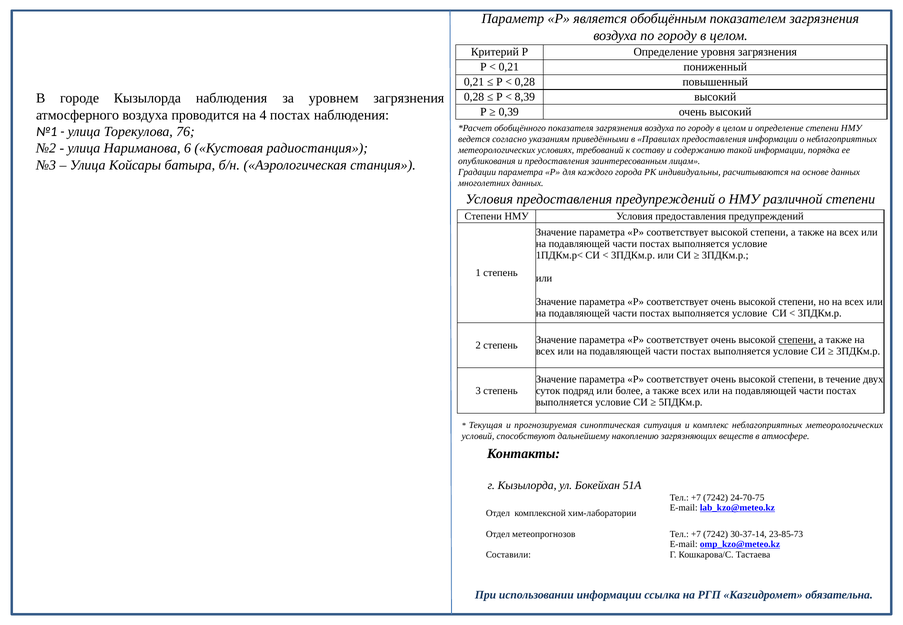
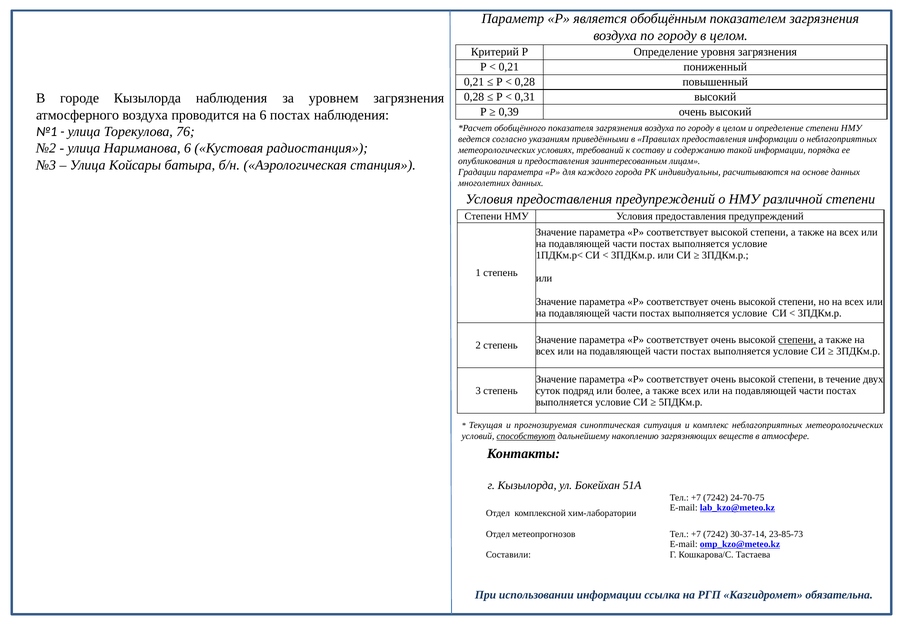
8,39: 8,39 -> 0,31
на 4: 4 -> 6
способствуют underline: none -> present
